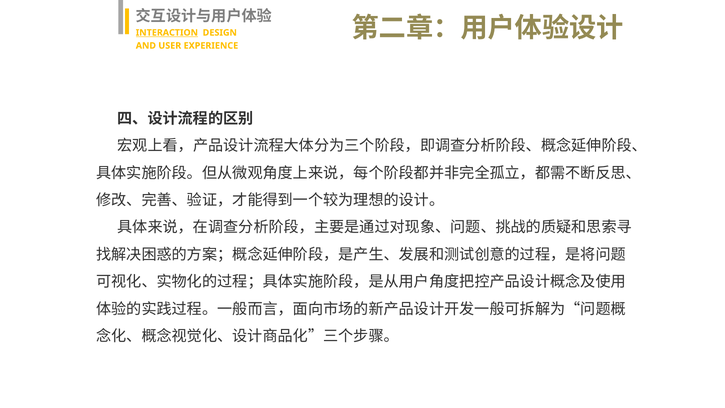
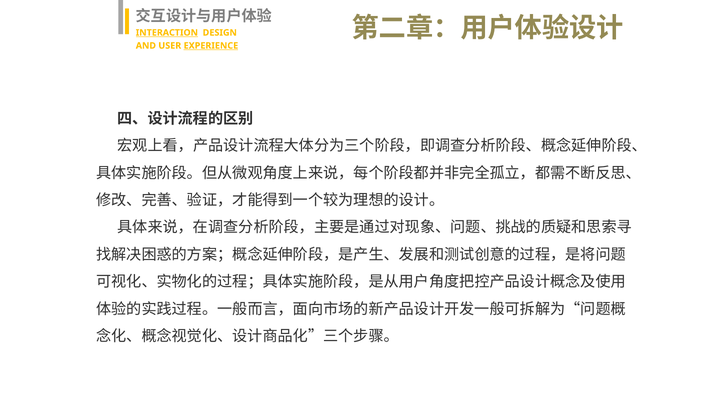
EXPERIENCE underline: none -> present
